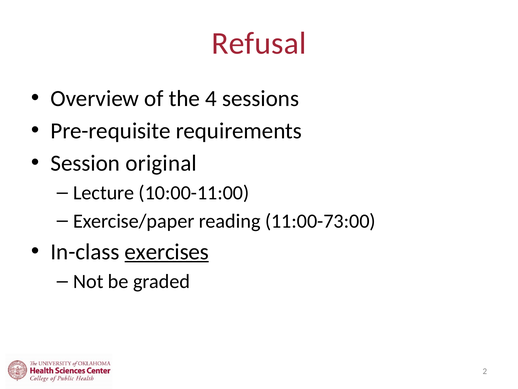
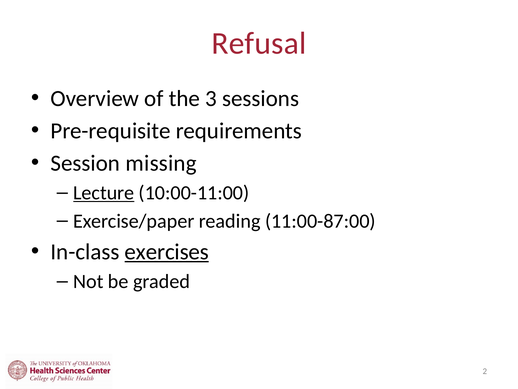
4: 4 -> 3
original: original -> missing
Lecture underline: none -> present
11:00-73:00: 11:00-73:00 -> 11:00-87:00
